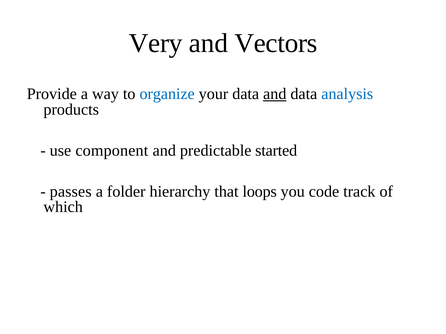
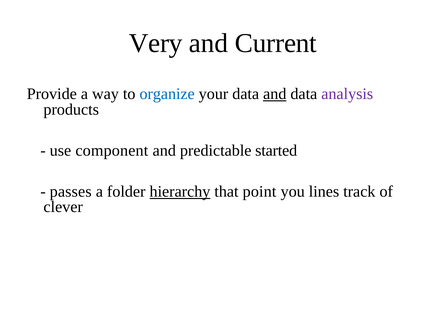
Vectors: Vectors -> Current
analysis colour: blue -> purple
hierarchy underline: none -> present
loops: loops -> point
code: code -> lines
which: which -> clever
